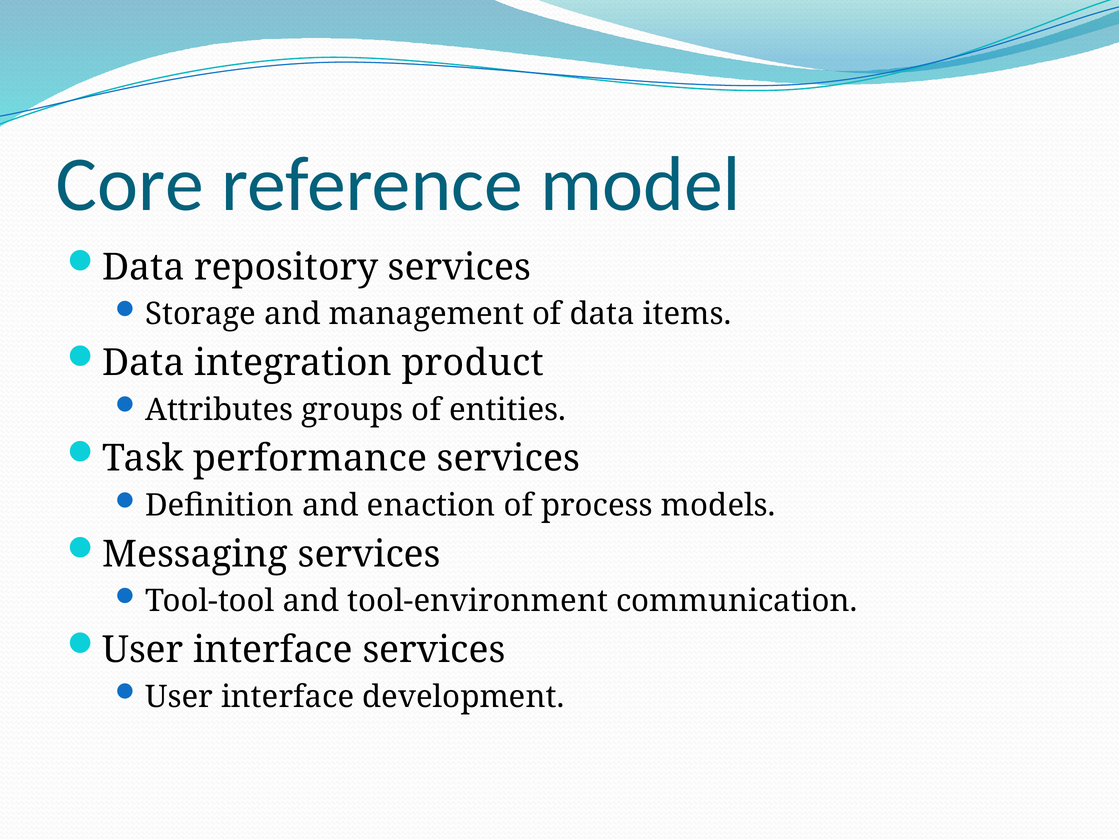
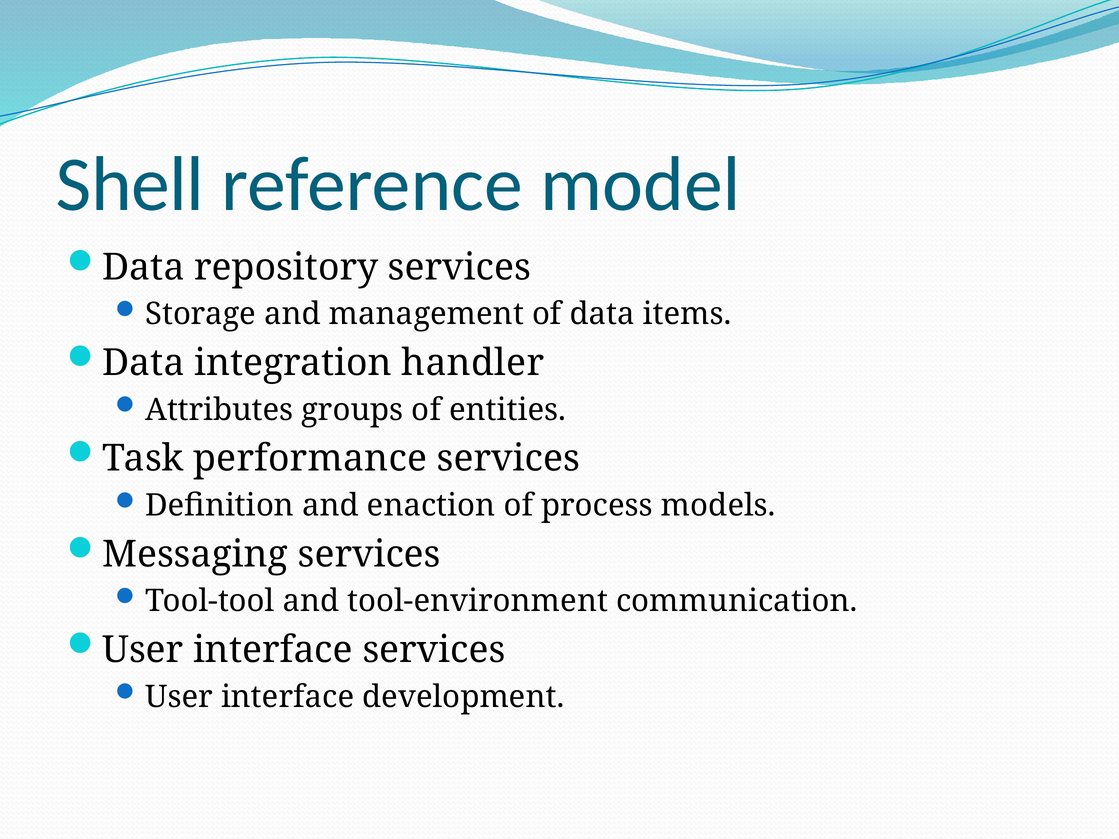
Core: Core -> Shell
product: product -> handler
